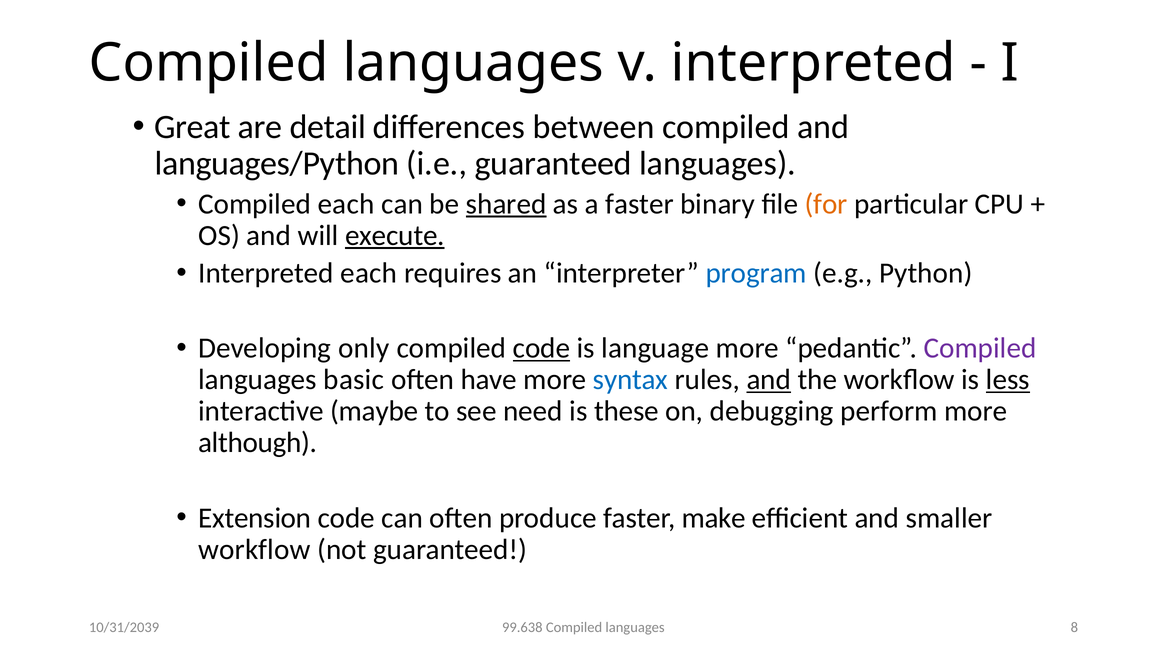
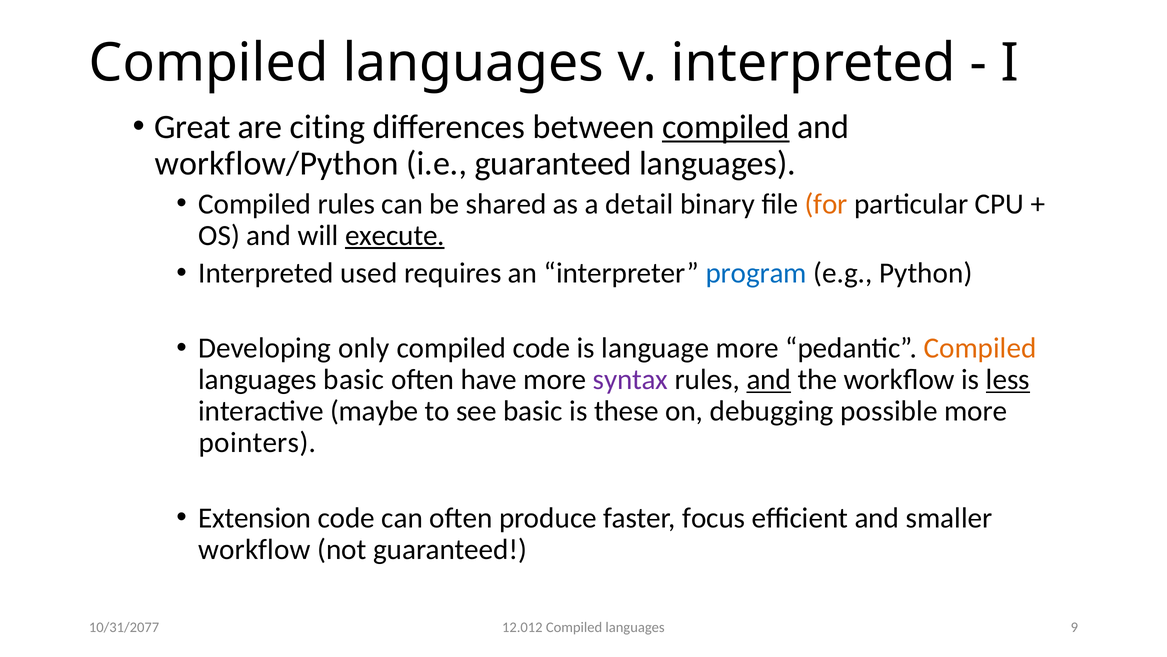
detail: detail -> citing
compiled at (726, 127) underline: none -> present
languages/Python: languages/Python -> workflow/Python
Compiled each: each -> rules
shared underline: present -> none
a faster: faster -> detail
Interpreted each: each -> used
code at (541, 348) underline: present -> none
Compiled at (980, 348) colour: purple -> orange
syntax colour: blue -> purple
see need: need -> basic
perform: perform -> possible
although: although -> pointers
make: make -> focus
99.638: 99.638 -> 12.012
8: 8 -> 9
10/31/2039: 10/31/2039 -> 10/31/2077
